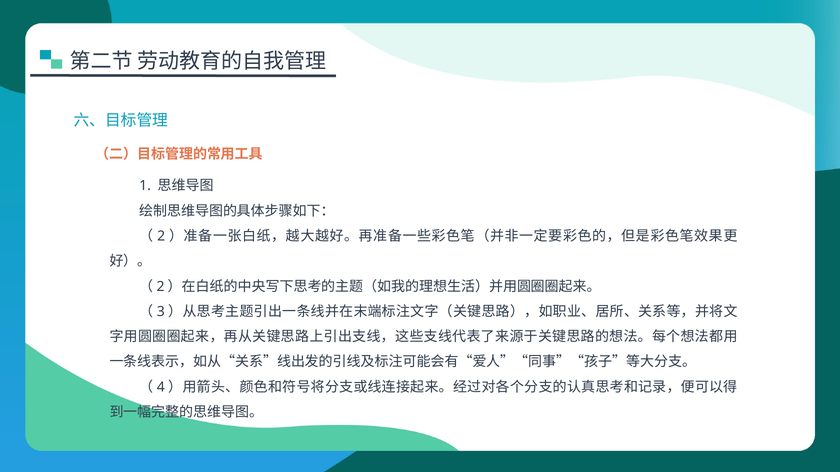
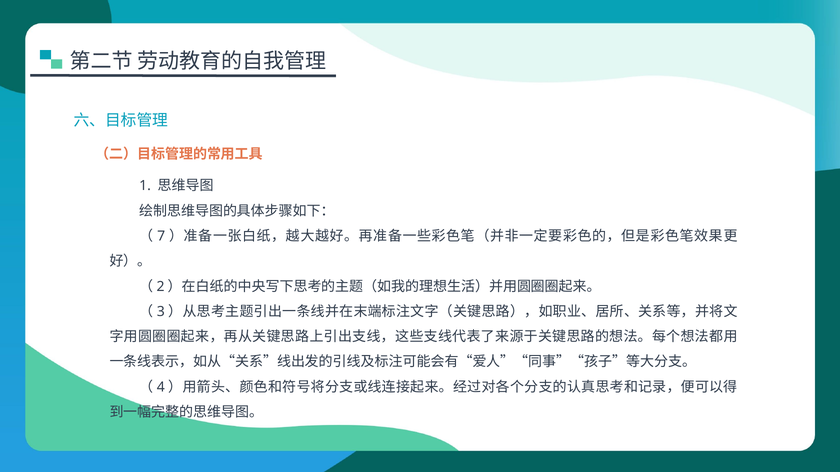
2: 2 -> 7
